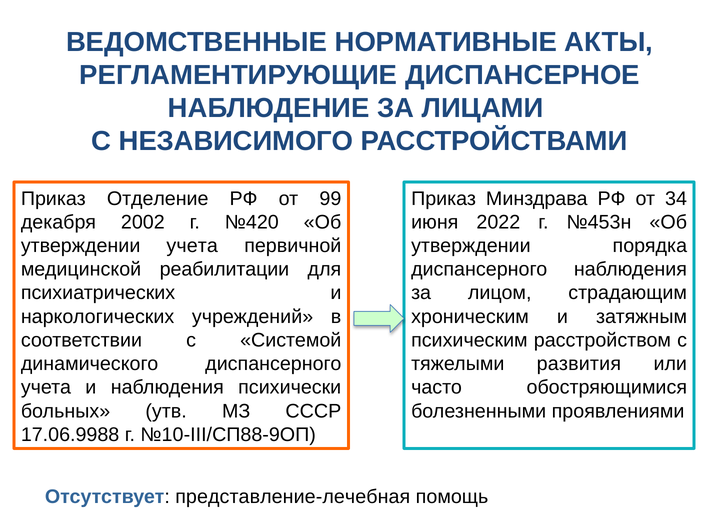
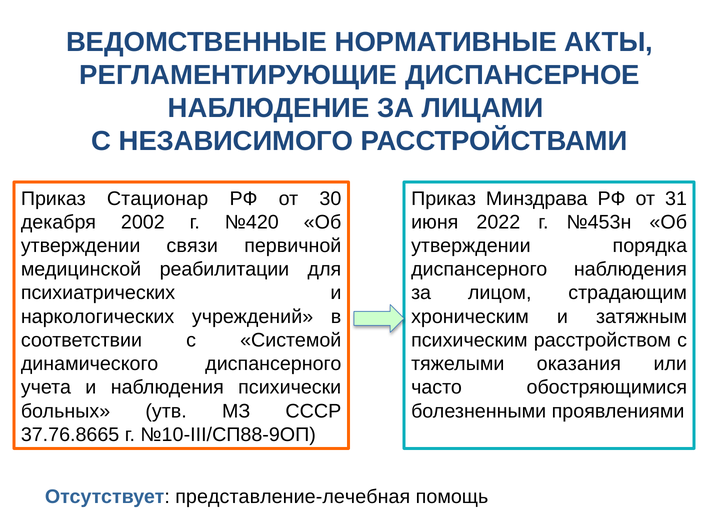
Отделение: Отделение -> Стационар
99: 99 -> 30
34: 34 -> 31
утверждении учета: учета -> связи
развития: развития -> оказания
17.06.9988: 17.06.9988 -> 37.76.8665
